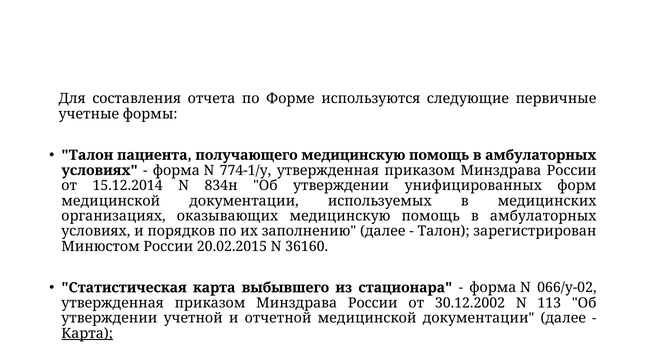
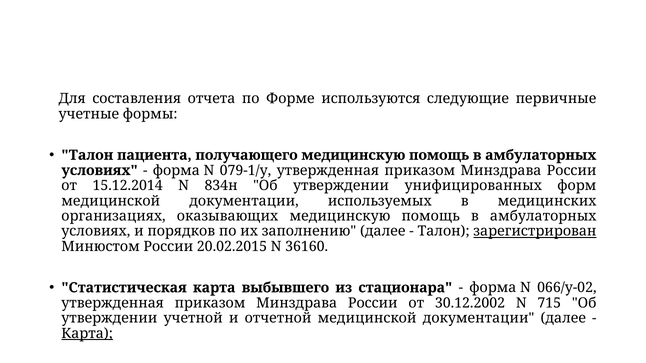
774-1/у: 774-1/у -> 079-1/у
зарегистрирован underline: none -> present
113: 113 -> 715
